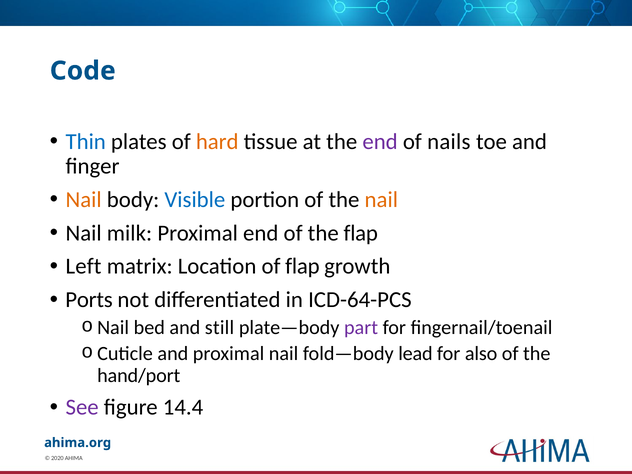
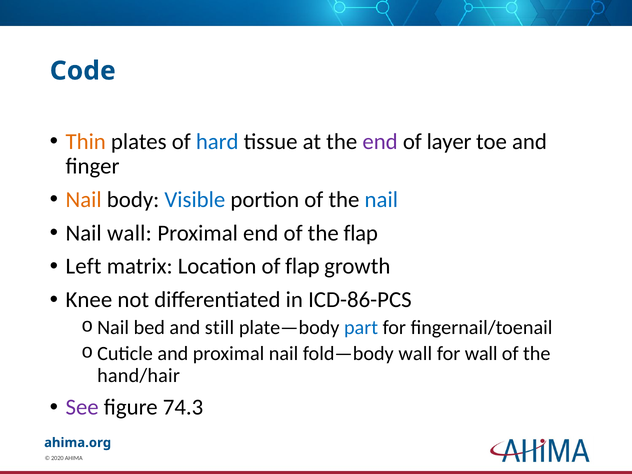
Thin colour: blue -> orange
hard colour: orange -> blue
nails: nails -> layer
nail at (381, 200) colour: orange -> blue
Nail milk: milk -> wall
Ports: Ports -> Knee
ICD-64-PCS: ICD-64-PCS -> ICD-86-PCS
part colour: purple -> blue
fold—body lead: lead -> wall
for also: also -> wall
hand/port: hand/port -> hand/hair
14.4: 14.4 -> 74.3
